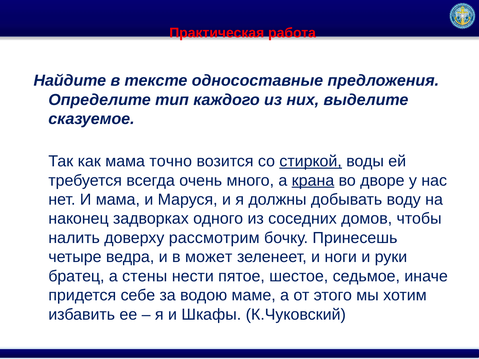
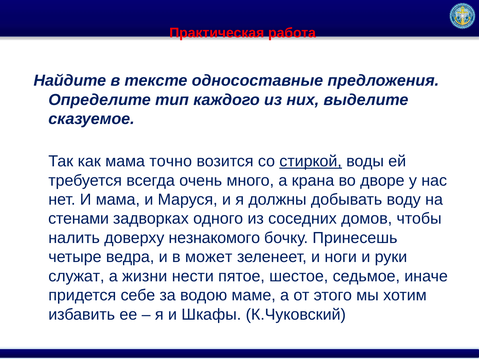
крана underline: present -> none
наконец: наконец -> стенами
рассмотрим: рассмотрим -> незнакомого
братец: братец -> служат
стены: стены -> жизни
